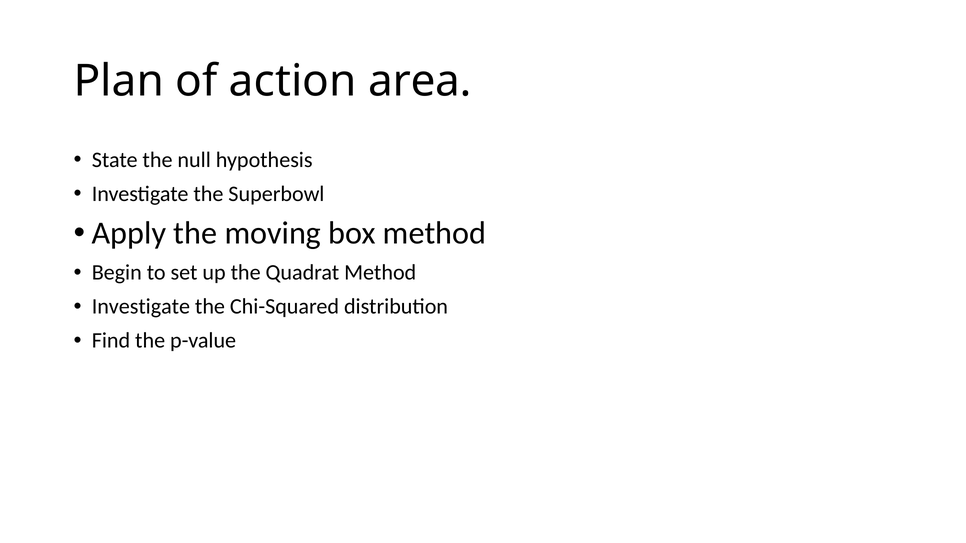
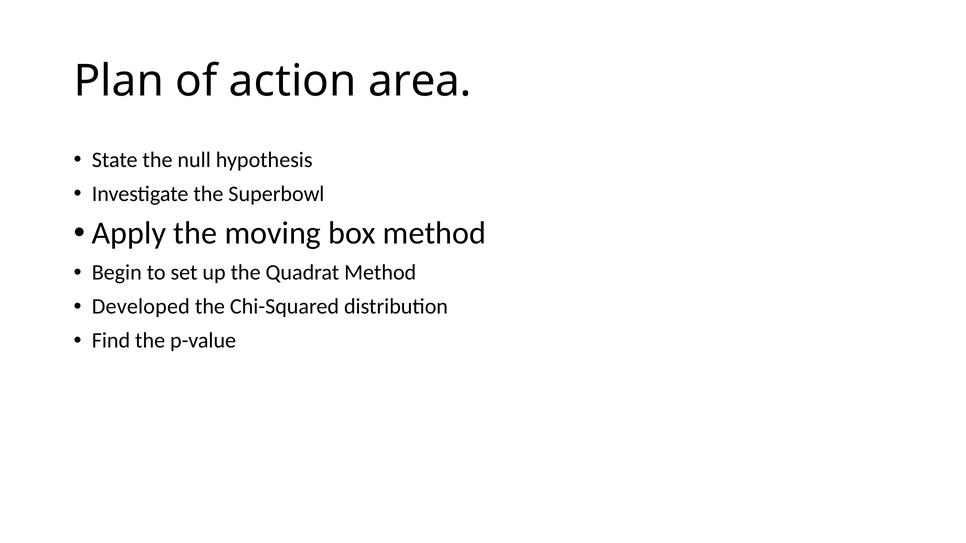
Investigate at (141, 307): Investigate -> Developed
